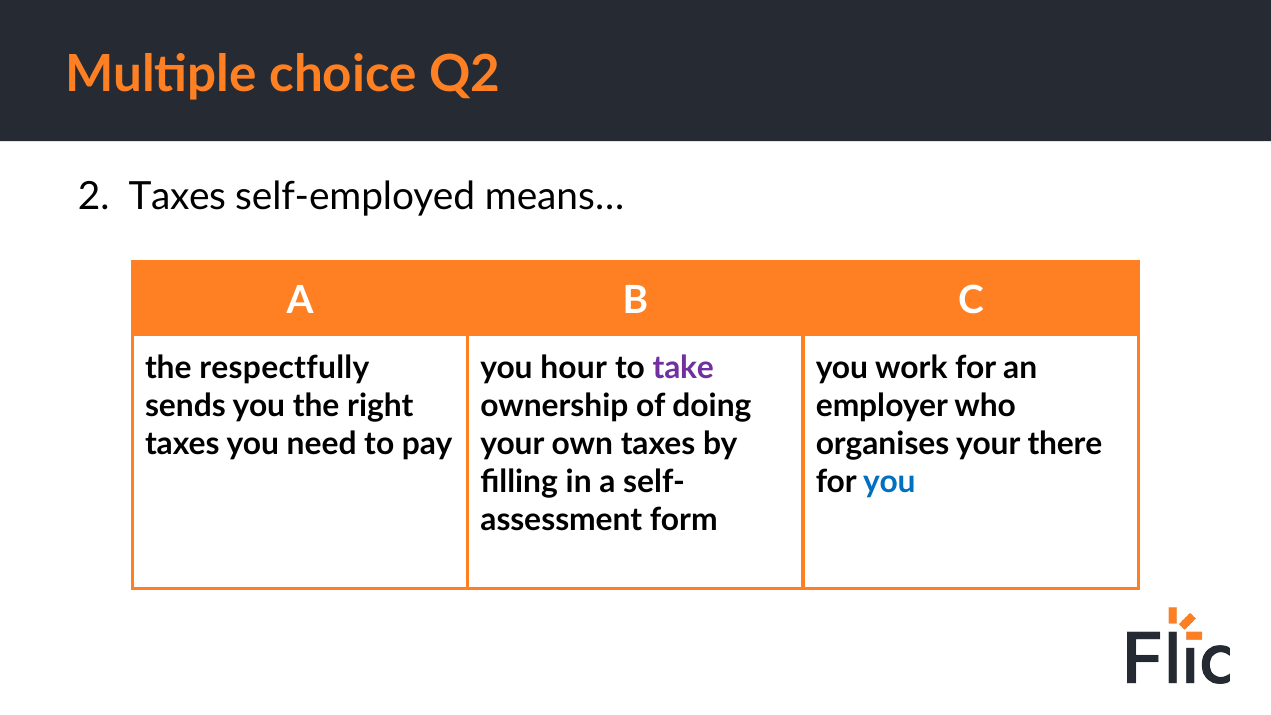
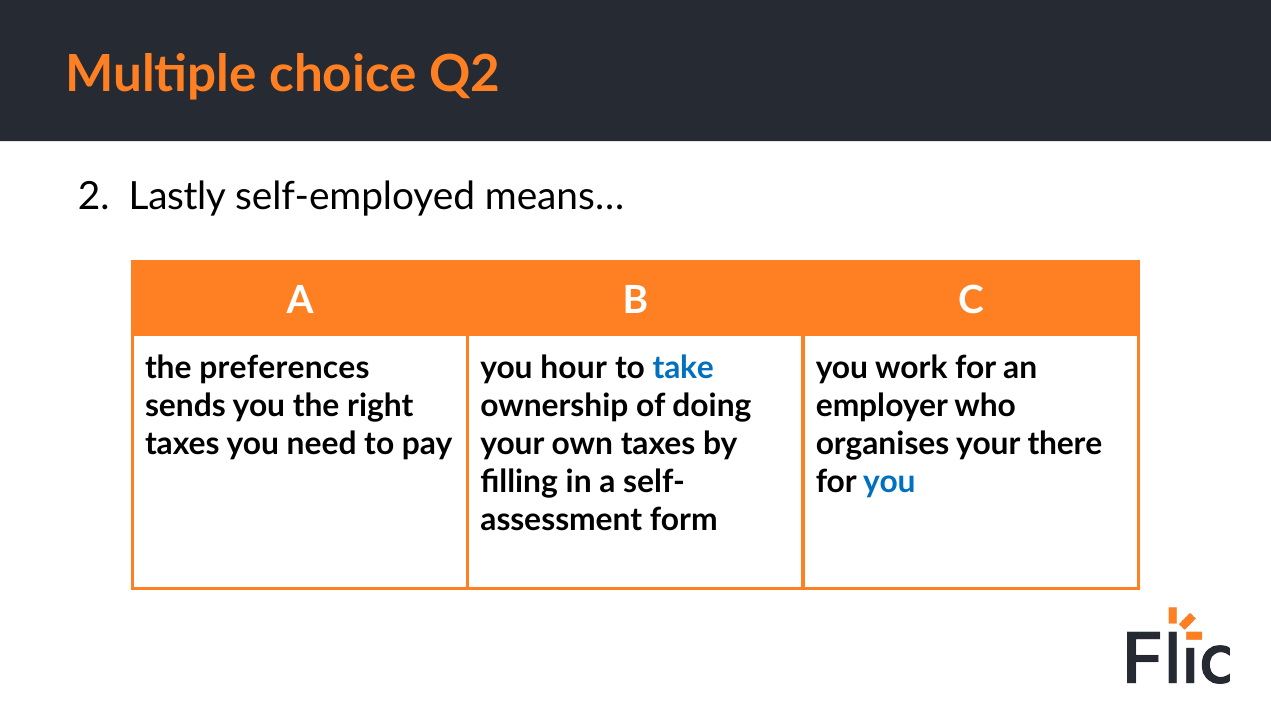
Taxes at (177, 197): Taxes -> Lastly
respectfully: respectfully -> preferences
take colour: purple -> blue
